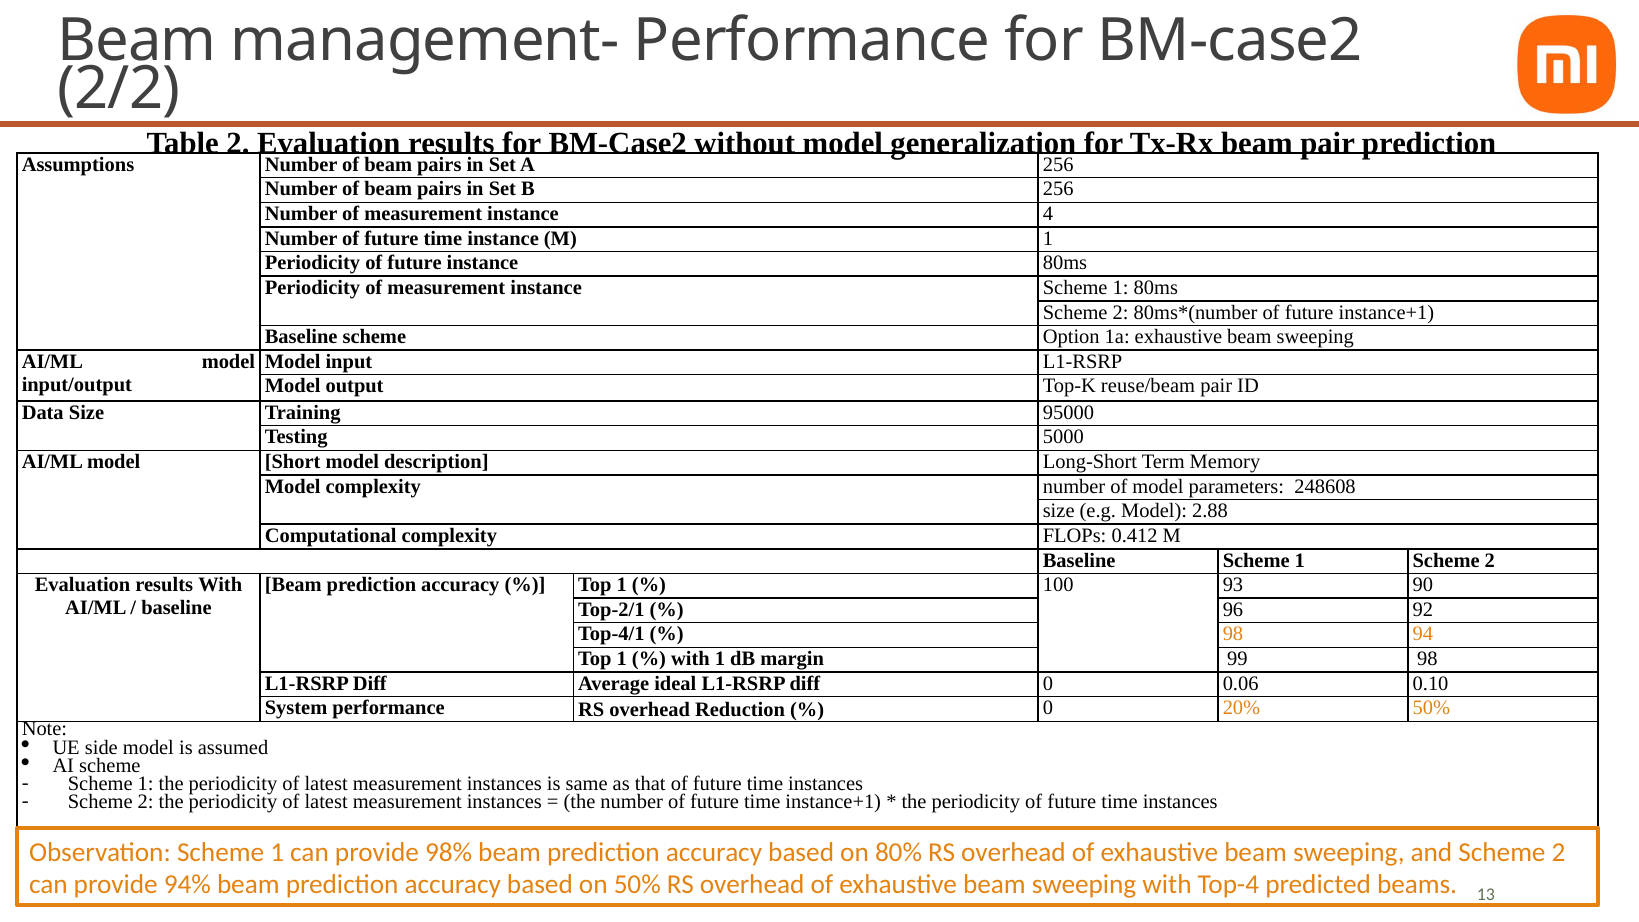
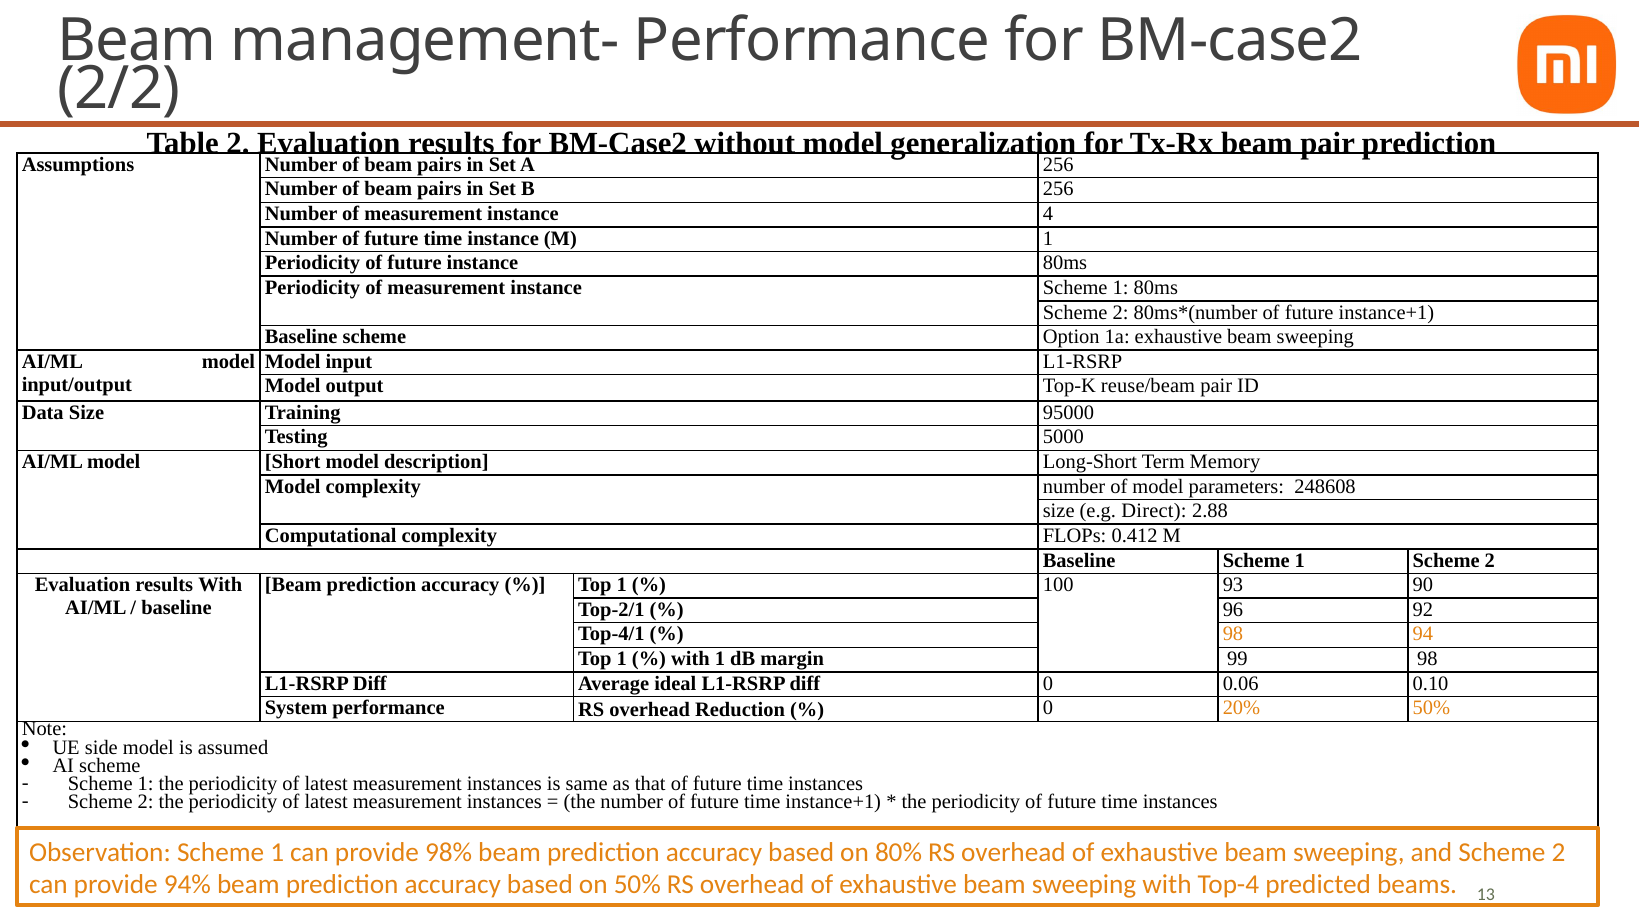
e.g Model: Model -> Direct
